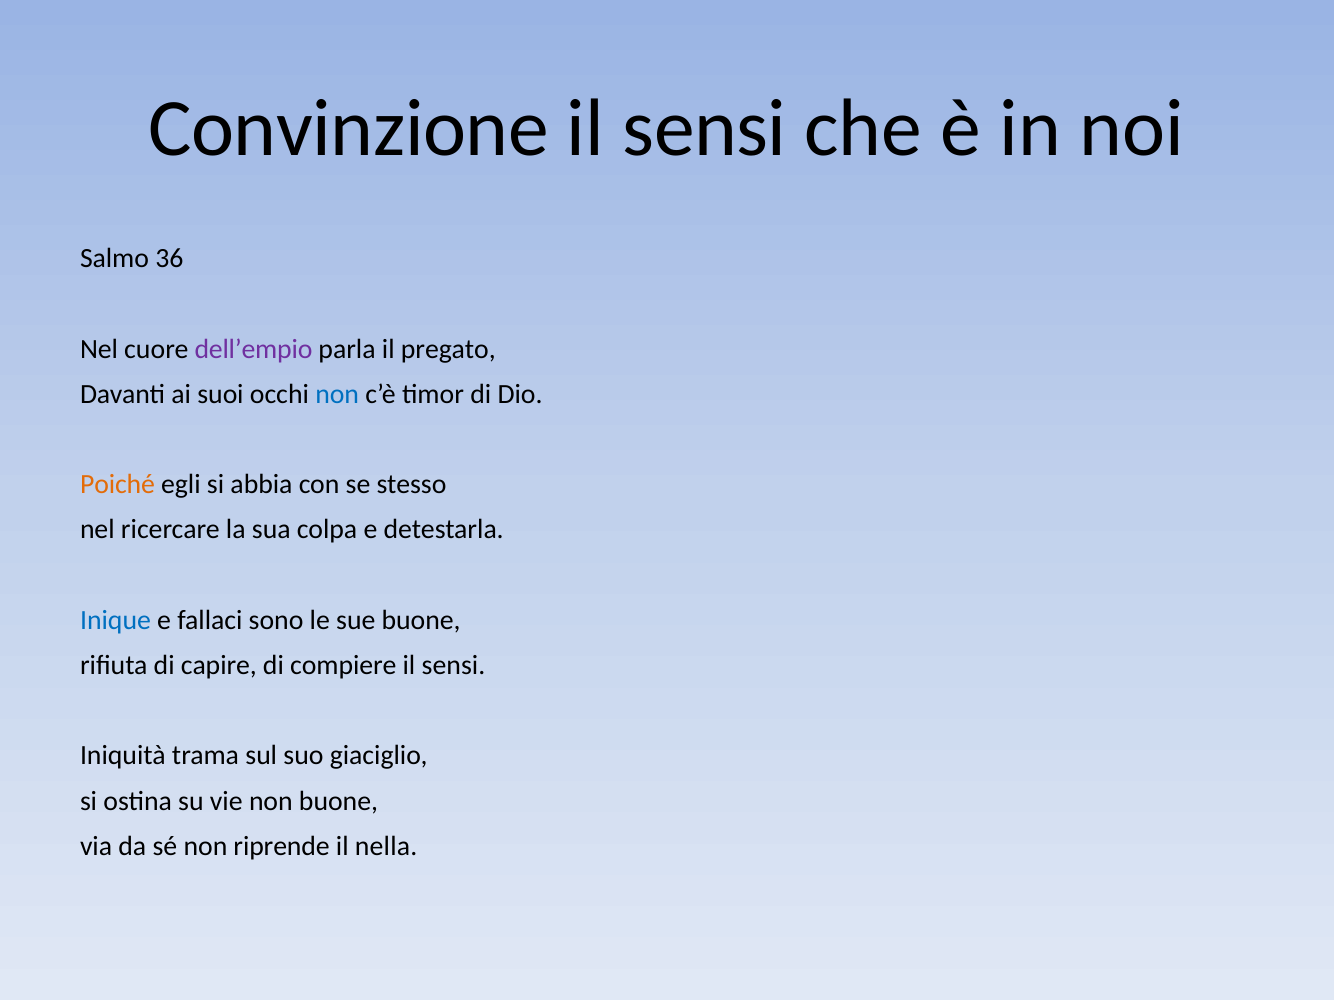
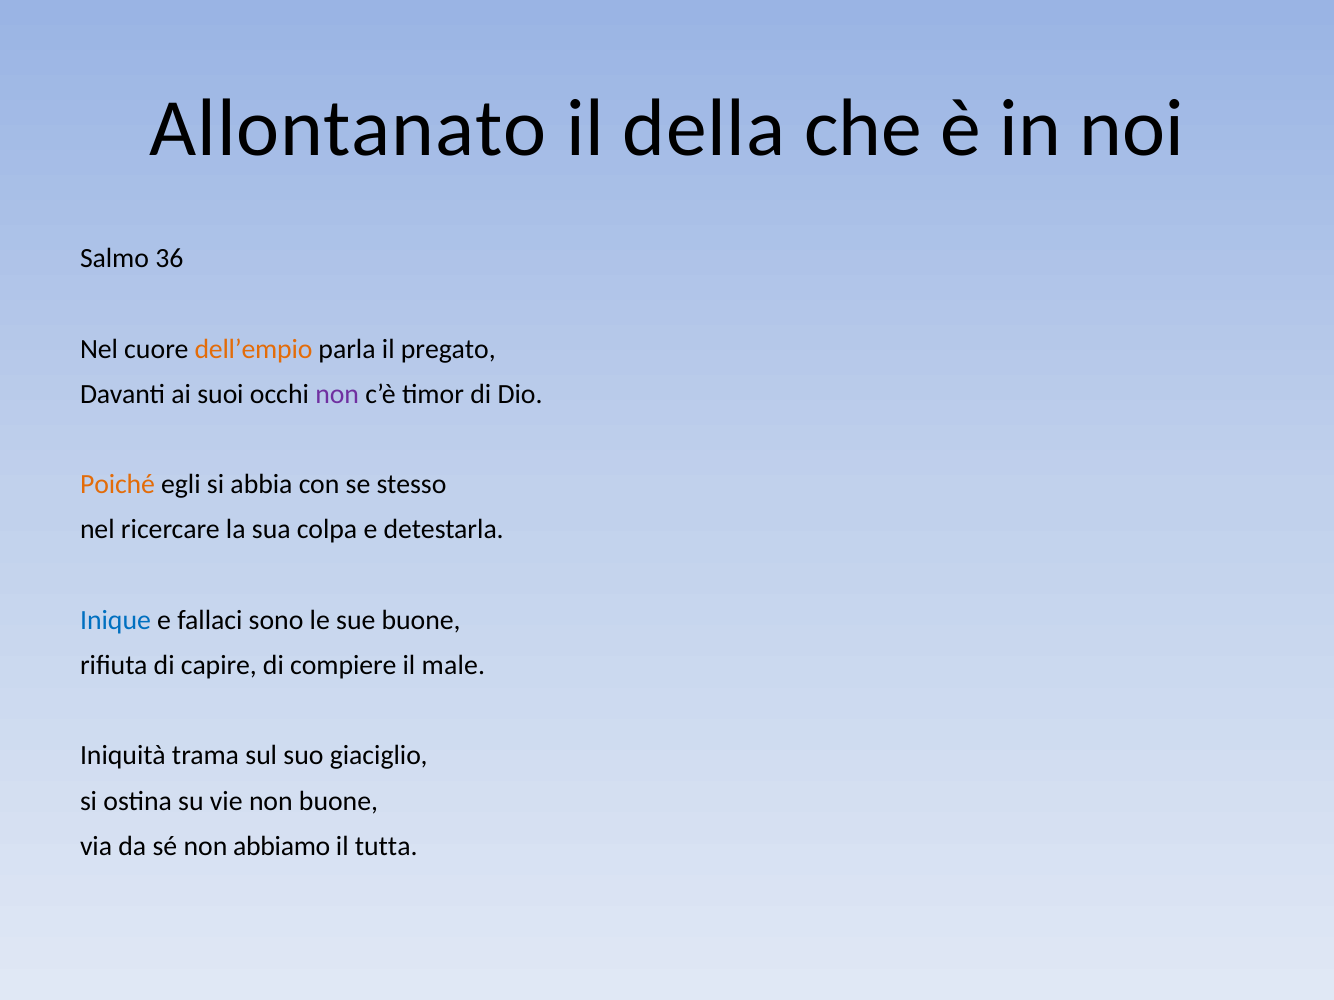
Convinzione: Convinzione -> Allontanato
sensi at (705, 129): sensi -> della
dell’empio colour: purple -> orange
non at (337, 394) colour: blue -> purple
compiere il sensi: sensi -> male
riprende: riprende -> abbiamo
nella: nella -> tutta
